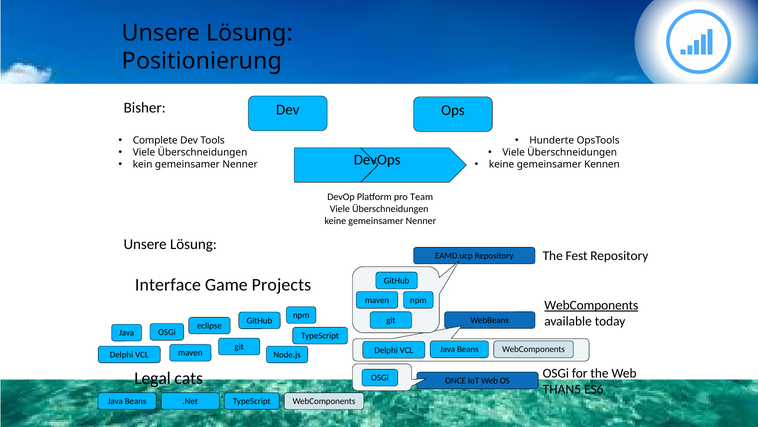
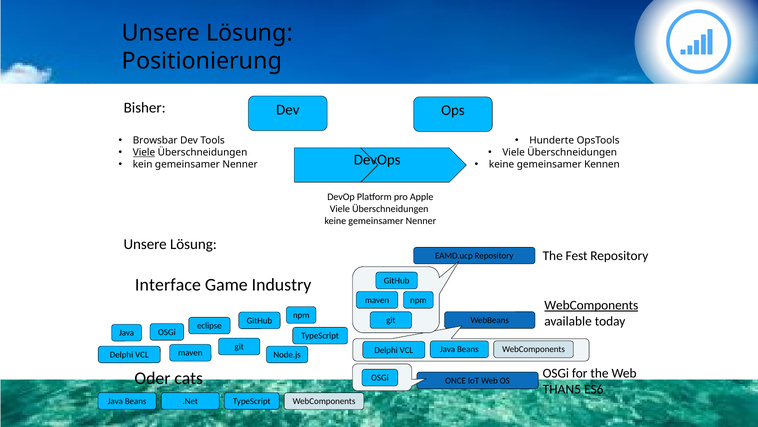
Complete: Complete -> Browsbar
Viele at (144, 152) underline: none -> present
Team: Team -> Apple
Projects: Projects -> Industry
Legal: Legal -> Oder
